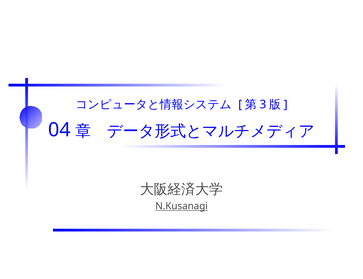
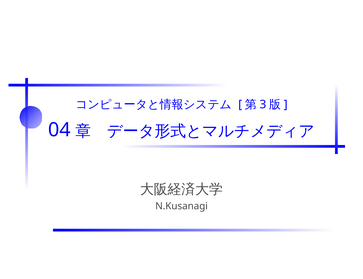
N.Kusanagi underline: present -> none
